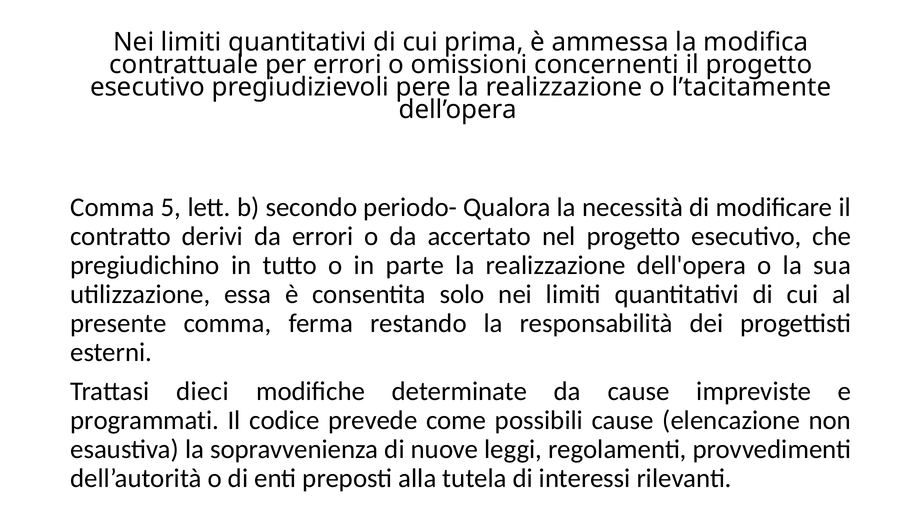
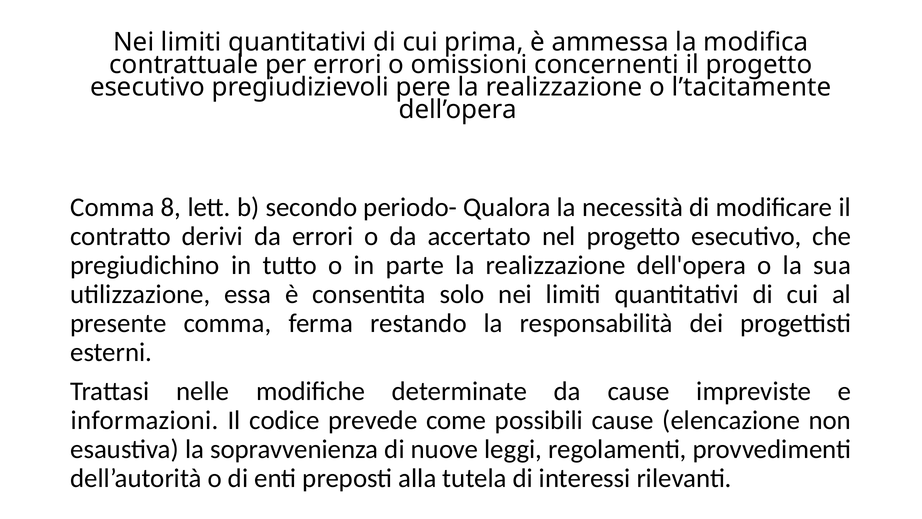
5: 5 -> 8
dieci: dieci -> nelle
programmati: programmati -> informazioni
